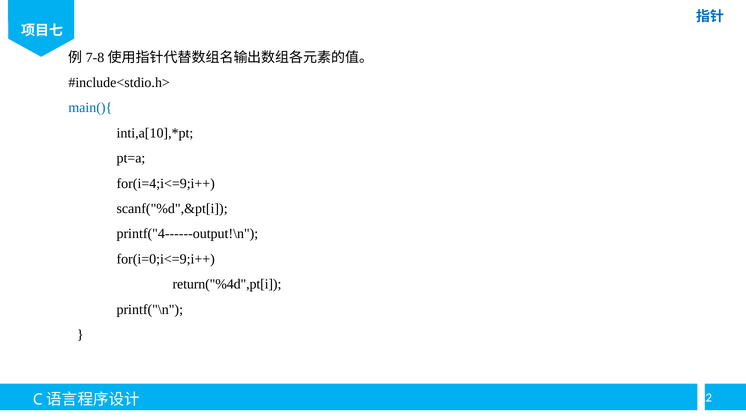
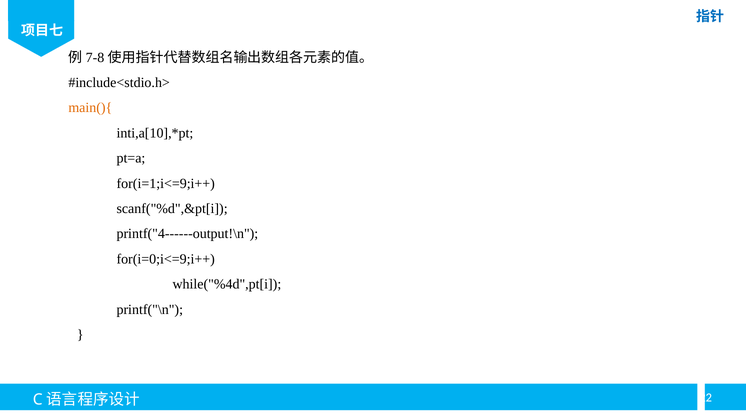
main(){ colour: blue -> orange
for(i=4;i<=9;i++: for(i=4;i<=9;i++ -> for(i=1;i<=9;i++
return("%4d",pt[i: return("%4d",pt[i -> while("%4d",pt[i
